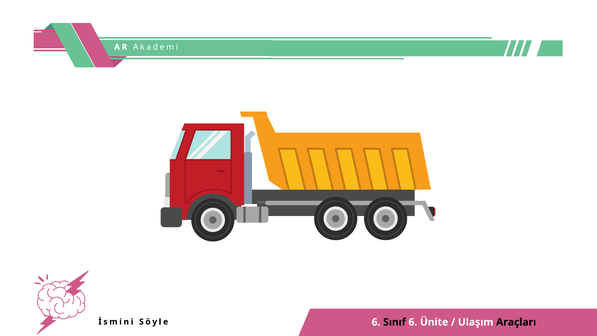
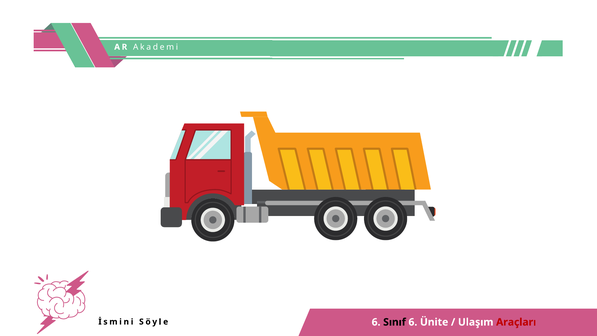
Araçları colour: black -> red
